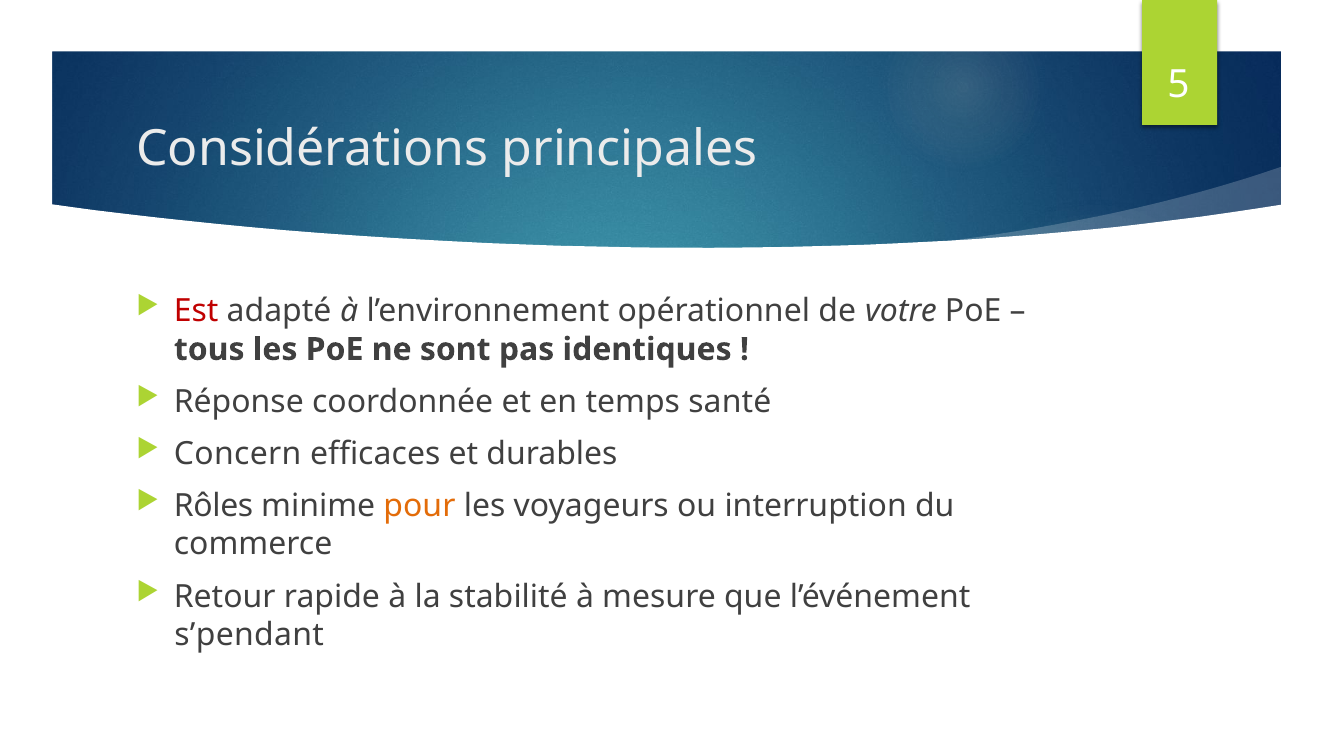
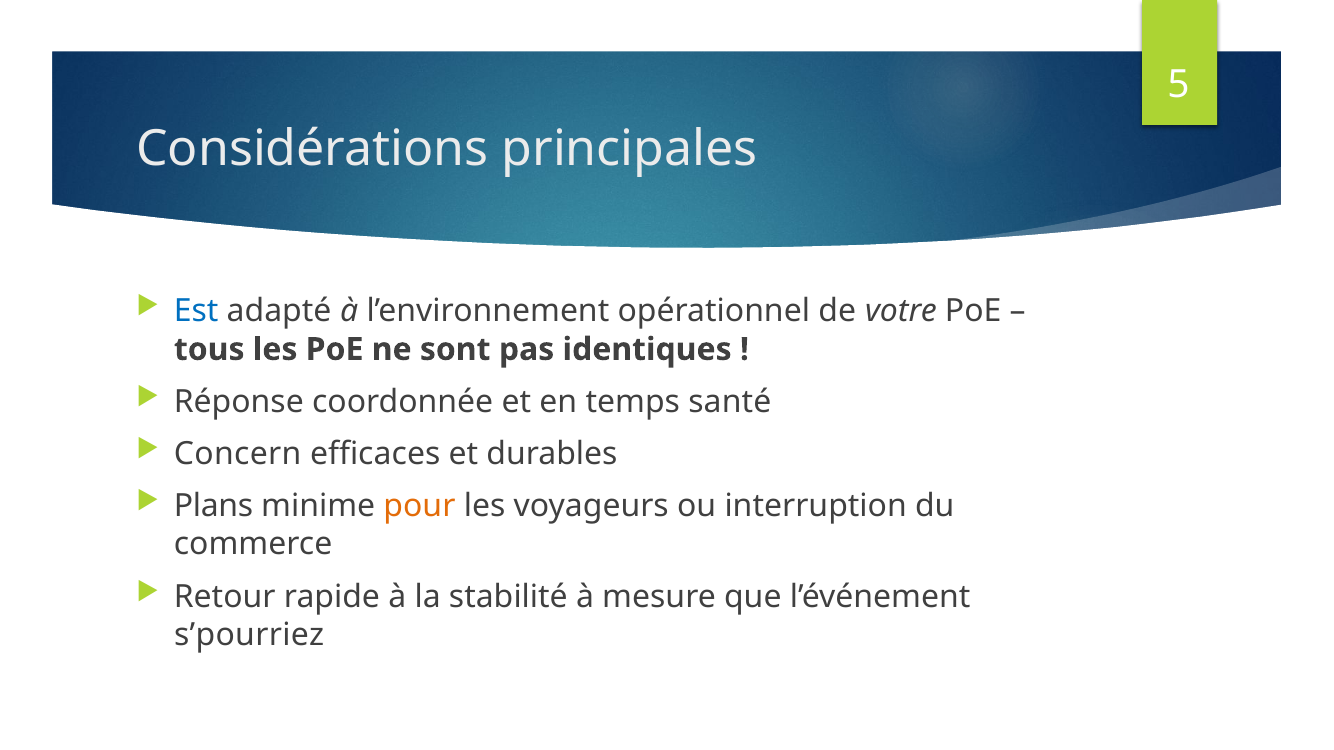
Est colour: red -> blue
Rôles: Rôles -> Plans
s’pendant: s’pendant -> s’pourriez
